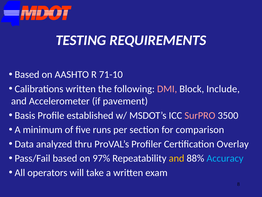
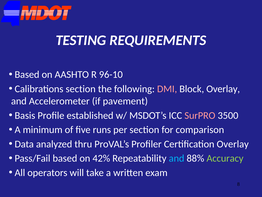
71-10: 71-10 -> 96-10
Calibrations written: written -> section
Block Include: Include -> Overlay
97%: 97% -> 42%
and at (177, 158) colour: yellow -> light blue
Accuracy colour: light blue -> light green
